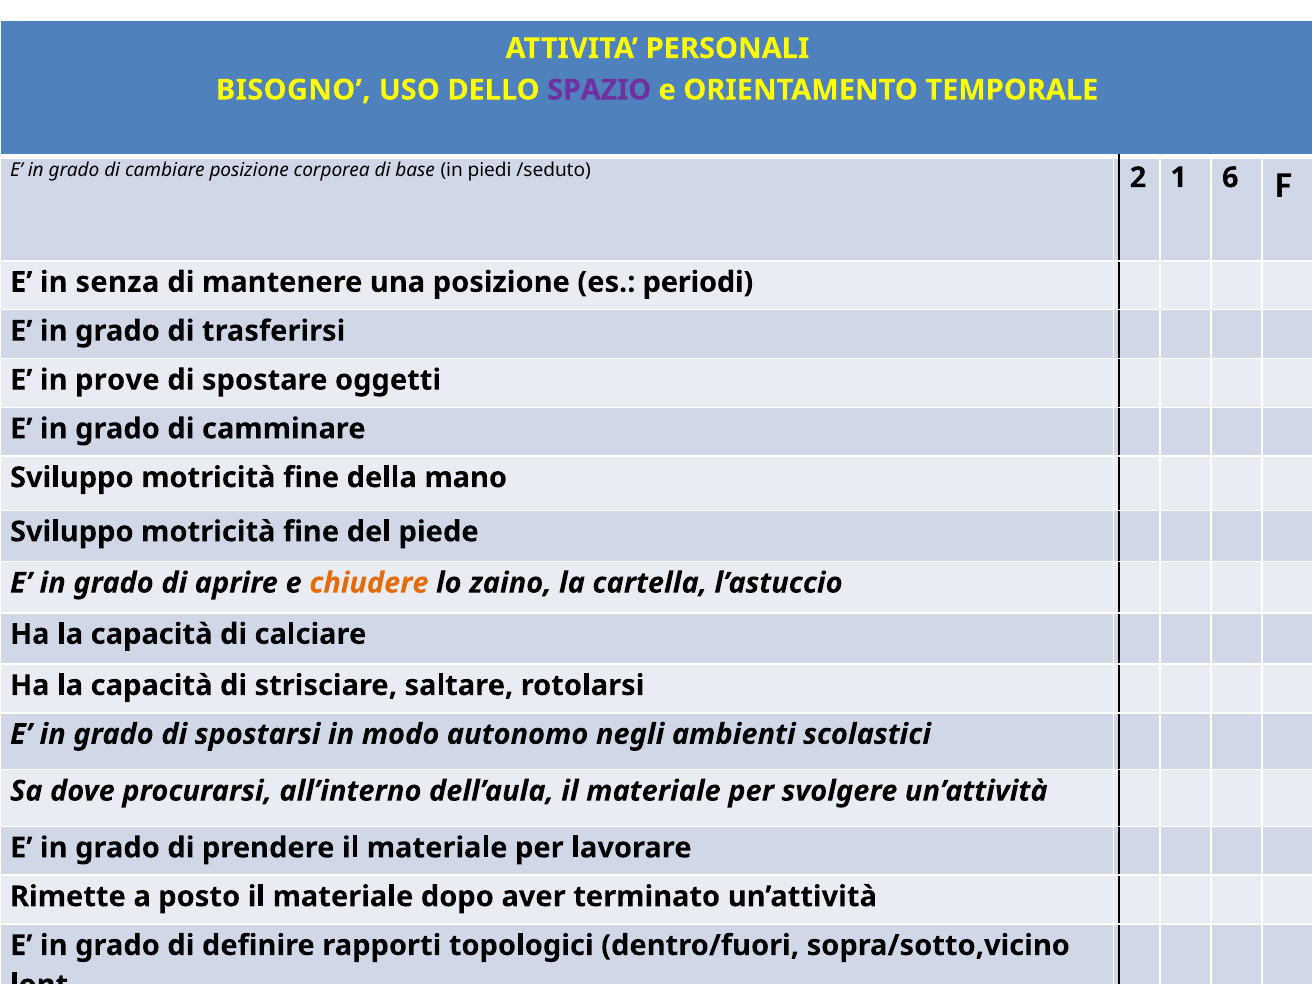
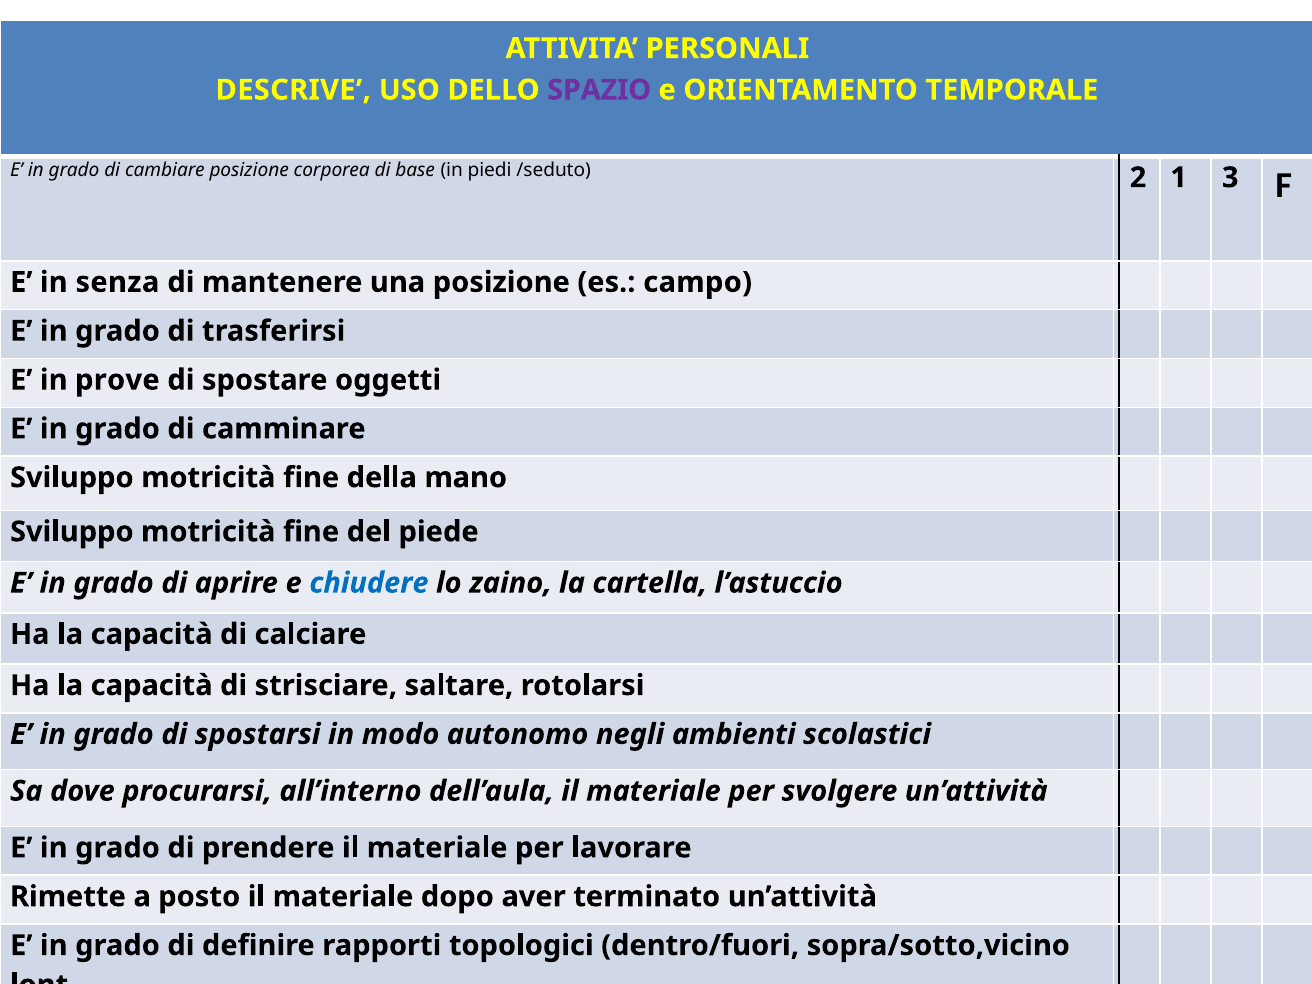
BISOGNO: BISOGNO -> DESCRIVE
6: 6 -> 3
periodi: periodi -> campo
chiudere colour: orange -> blue
